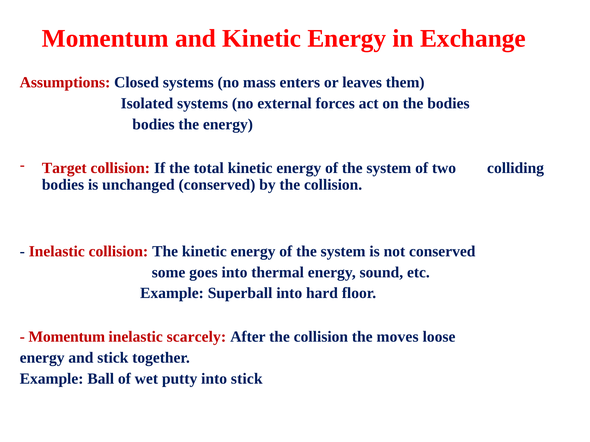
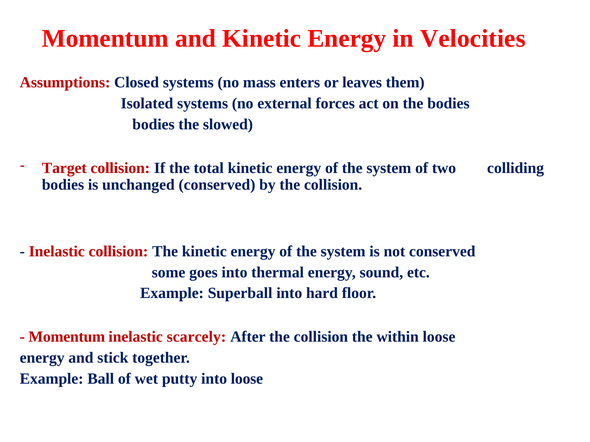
Exchange: Exchange -> Velocities
the energy: energy -> slowed
moves: moves -> within
into stick: stick -> loose
